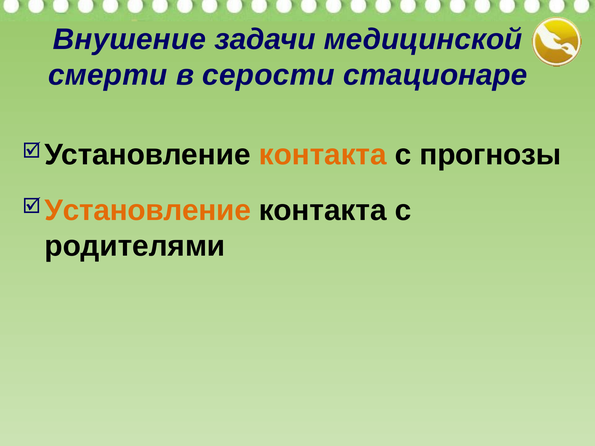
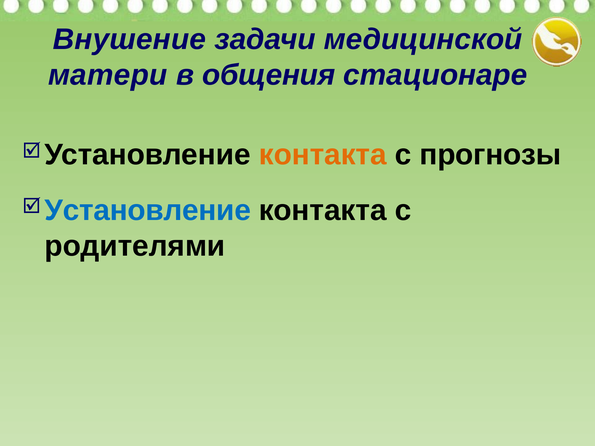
смерти: смерти -> матери
серости: серости -> общения
Установление at (148, 210) colour: orange -> blue
